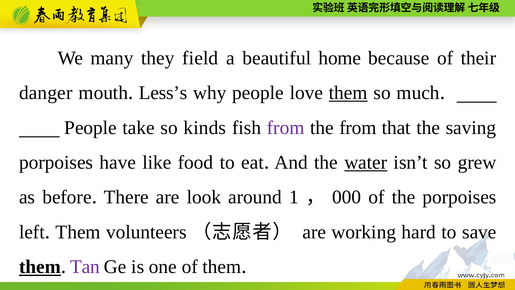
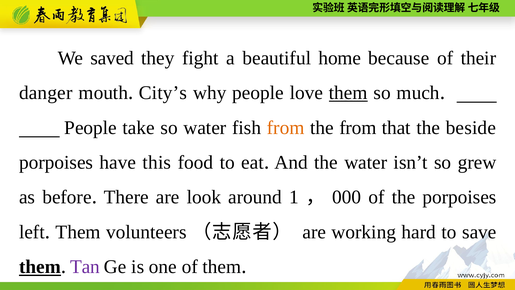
many: many -> saved
field: field -> fight
Less’s: Less’s -> City’s
so kinds: kinds -> water
from at (286, 128) colour: purple -> orange
saving: saving -> beside
like: like -> this
water at (366, 162) underline: present -> none
